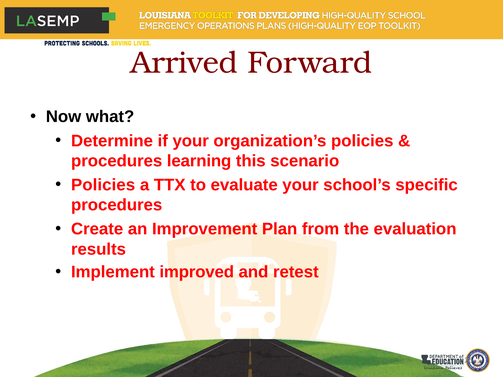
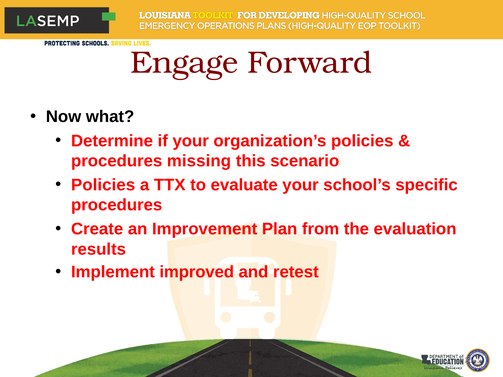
Arrived: Arrived -> Engage
learning: learning -> missing
